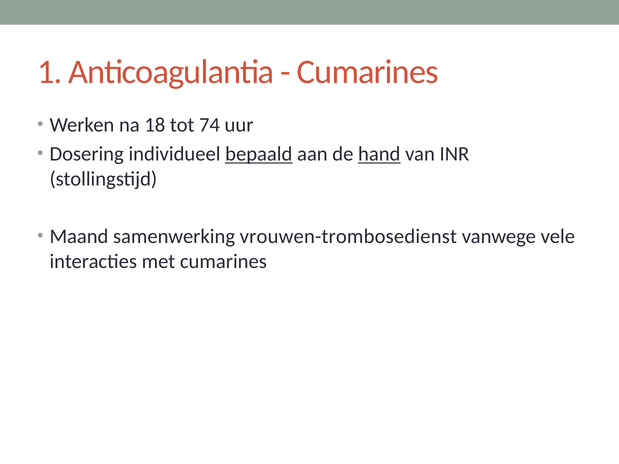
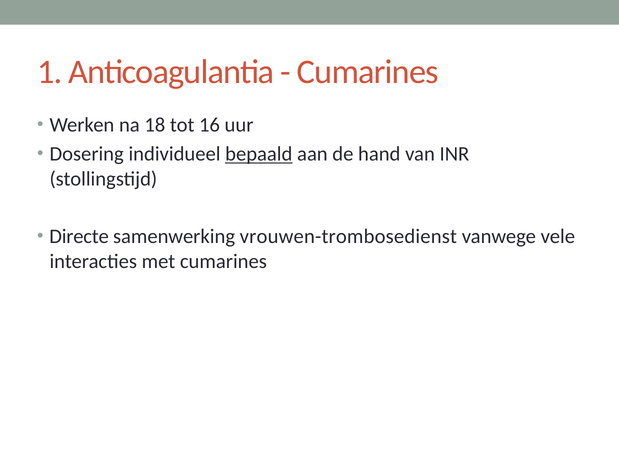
74: 74 -> 16
hand underline: present -> none
Maand: Maand -> Directe
